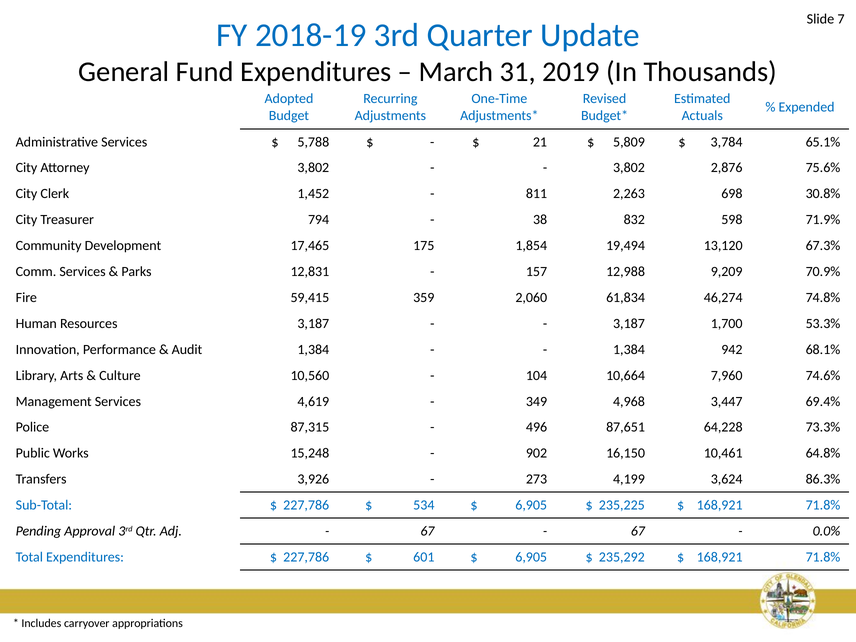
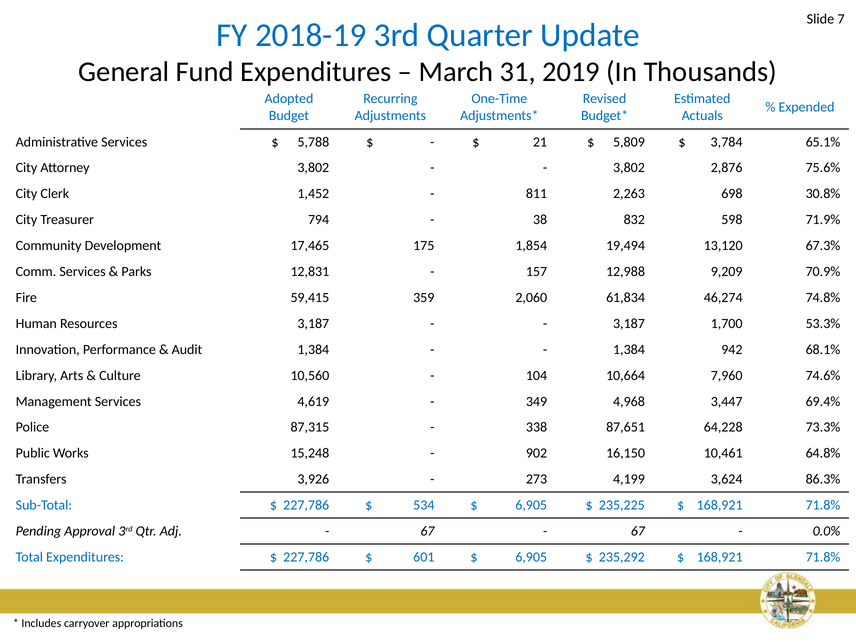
496: 496 -> 338
